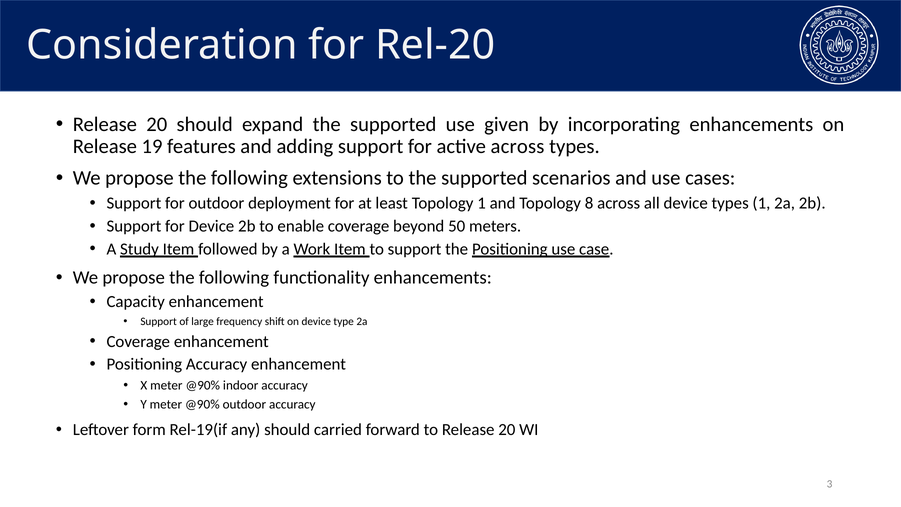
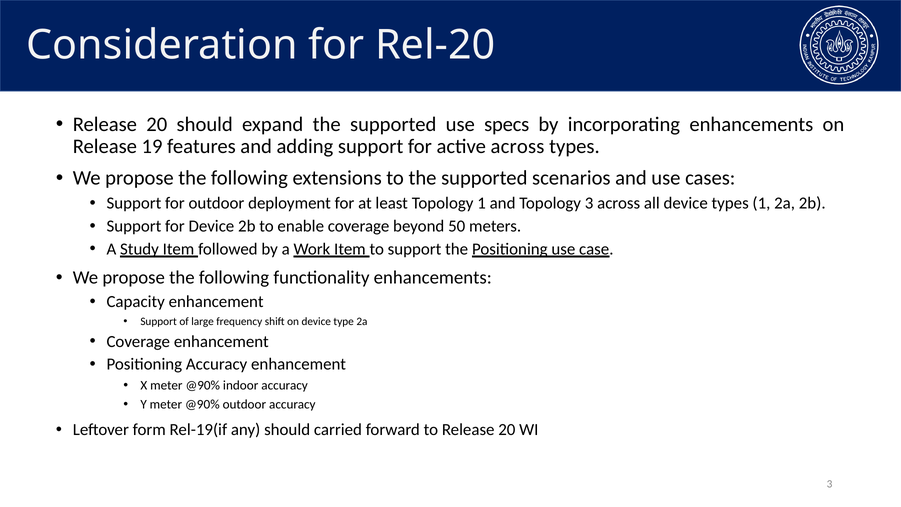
given: given -> specs
Topology 8: 8 -> 3
